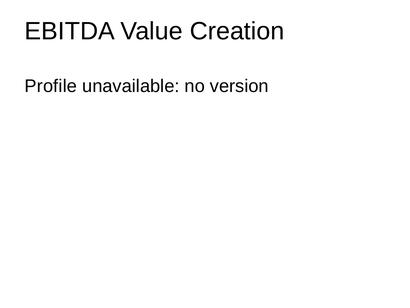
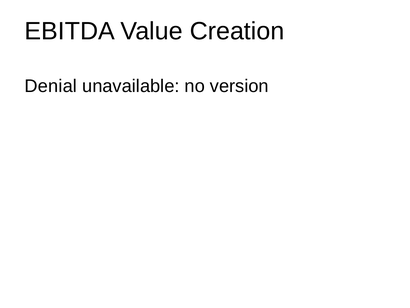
Profile: Profile -> Denial
